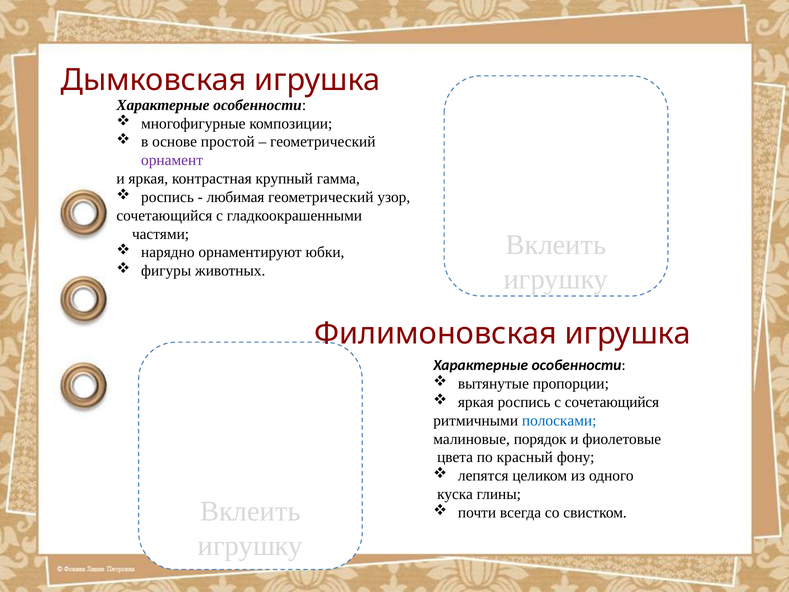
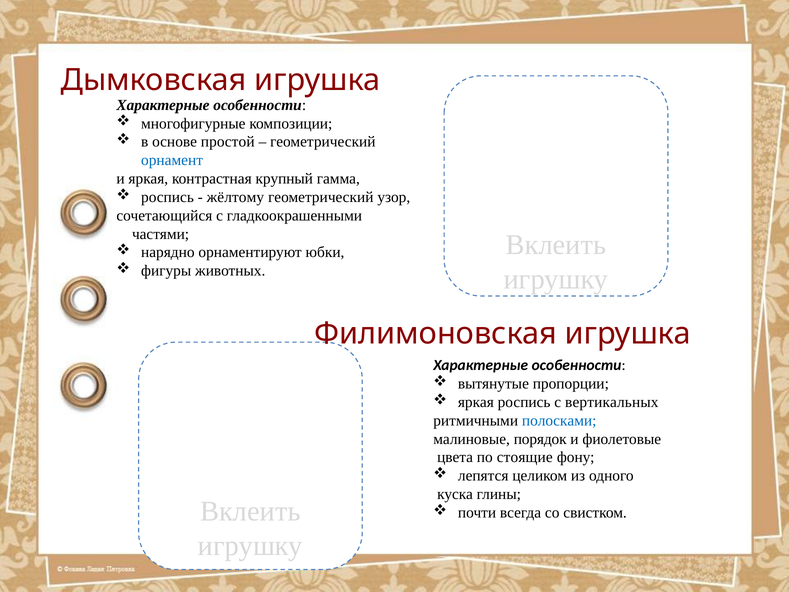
орнамент colour: purple -> blue
любимая: любимая -> жёлтому
с сочетающийся: сочетающийся -> вертикальных
красный: красный -> стоящие
